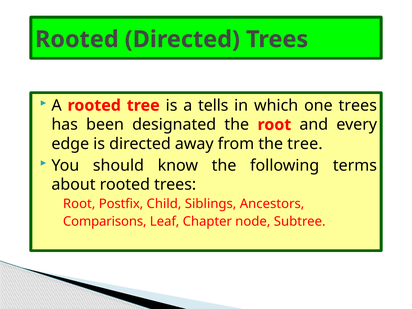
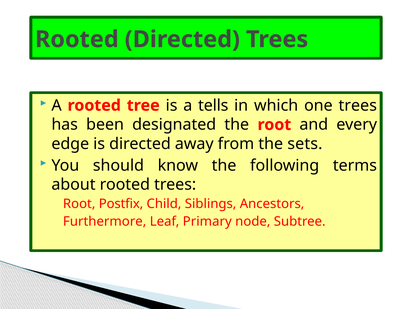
the tree: tree -> sets
Comparisons: Comparisons -> Furthermore
Chapter: Chapter -> Primary
